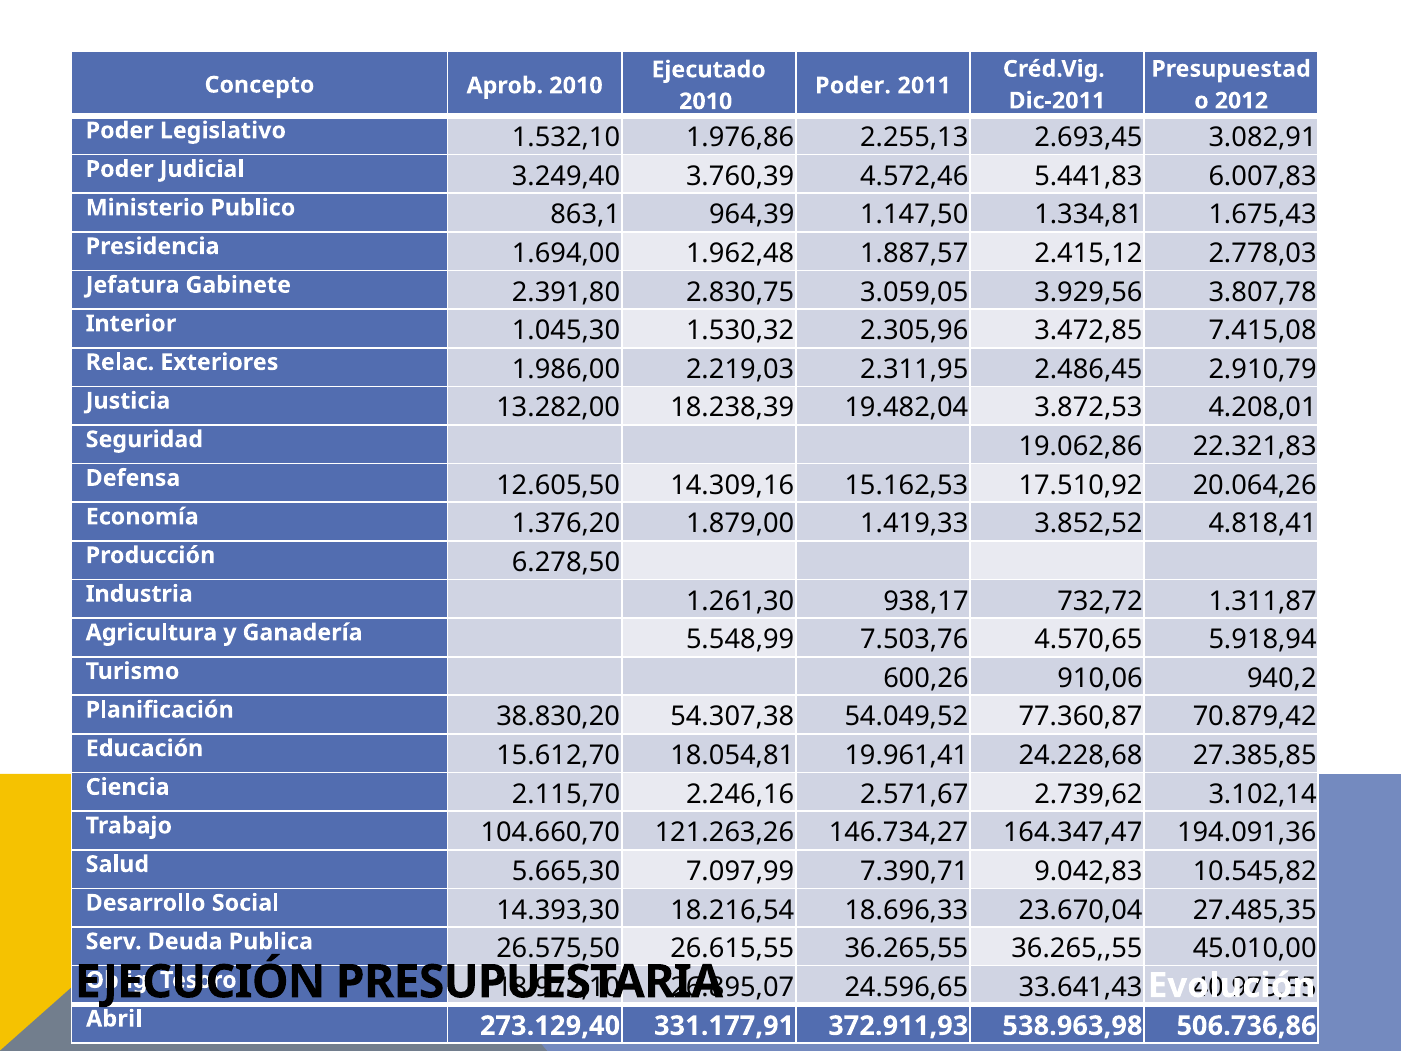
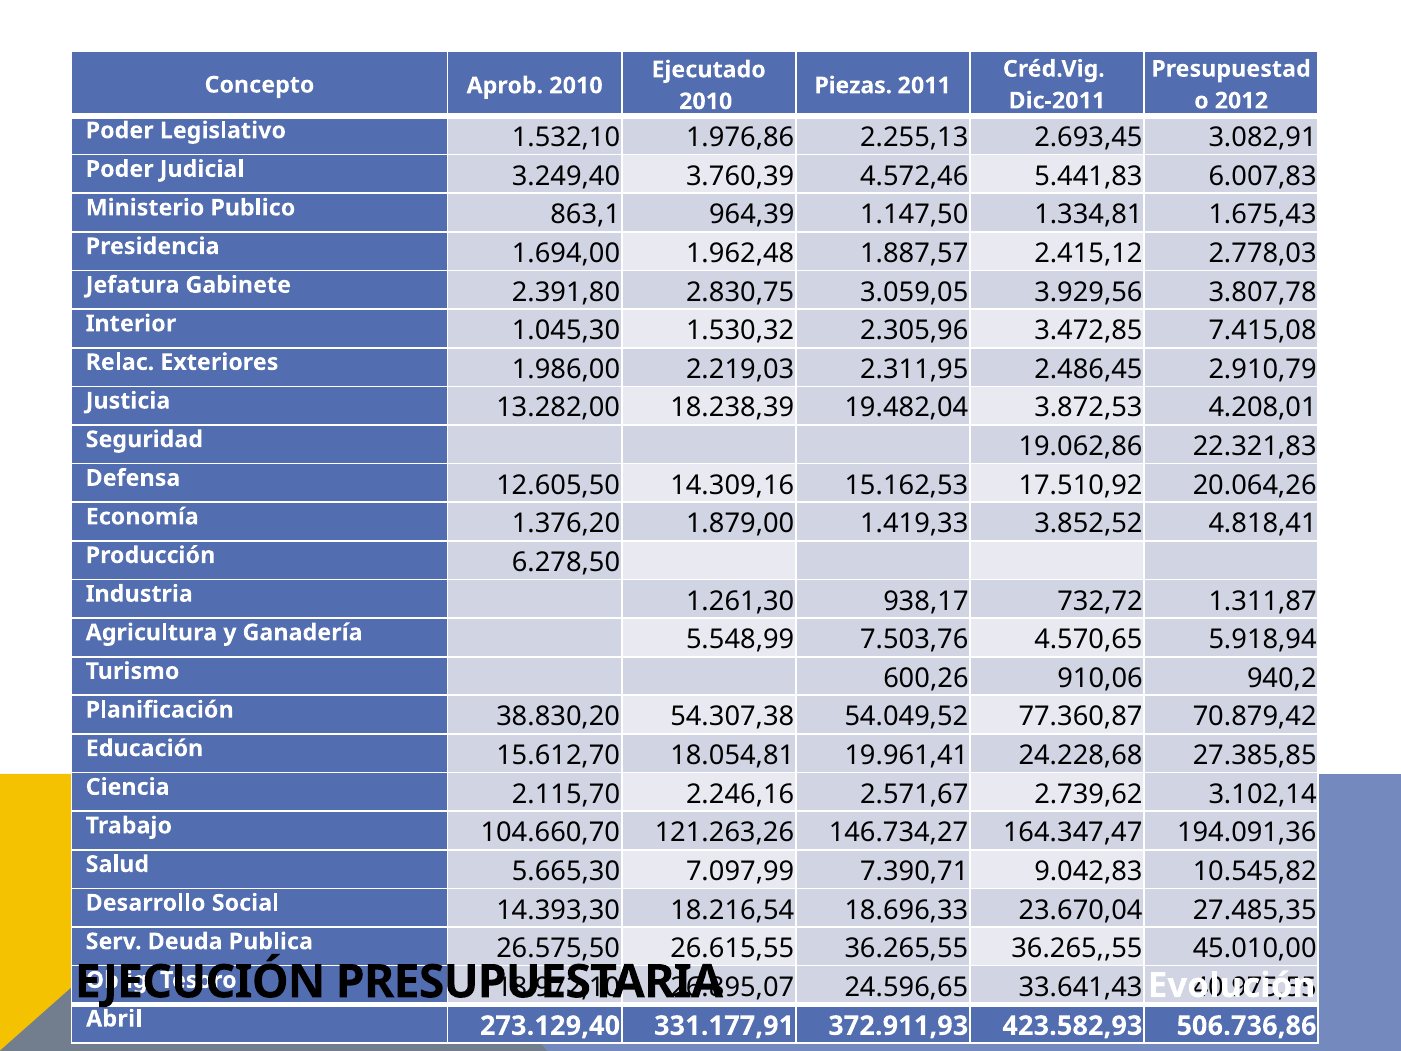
Poder at (853, 86): Poder -> Piezas
538.963,98: 538.963,98 -> 423.582,93
